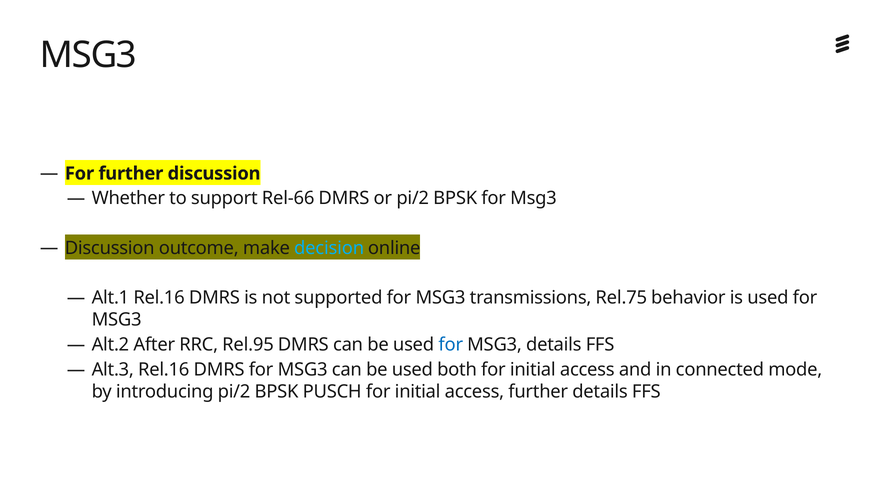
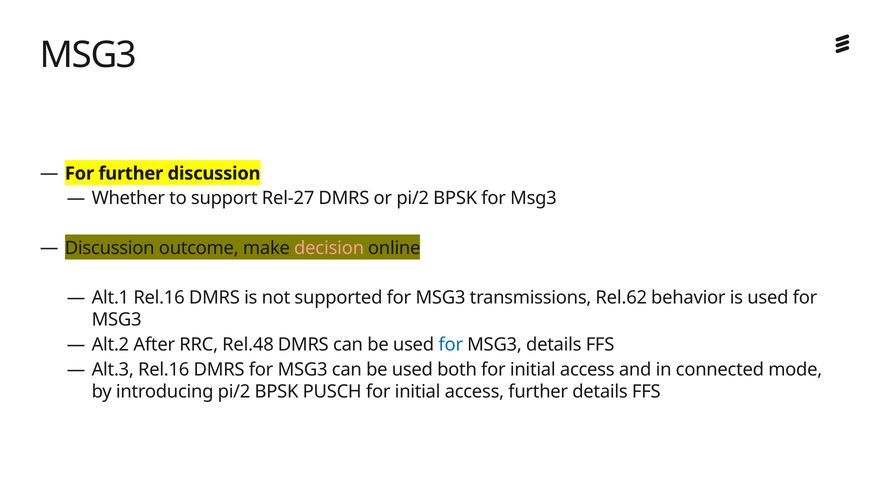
Rel-66: Rel-66 -> Rel-27
decision colour: light blue -> pink
Rel.75: Rel.75 -> Rel.62
Rel.95: Rel.95 -> Rel.48
